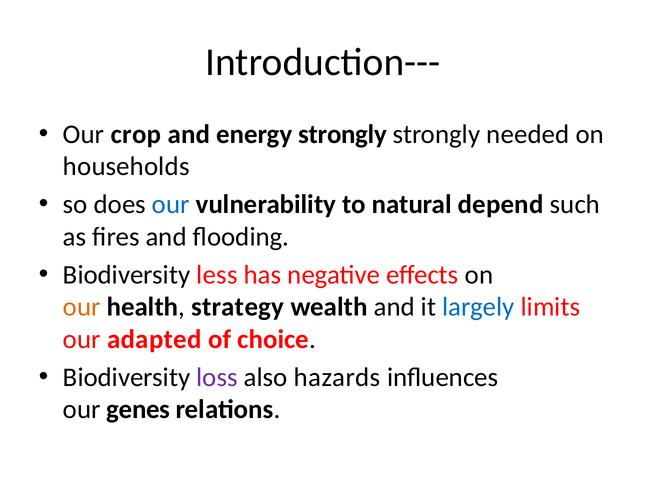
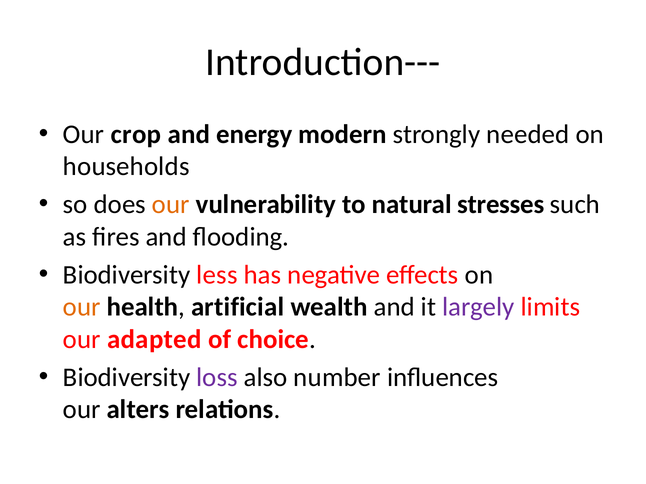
energy strongly: strongly -> modern
our at (171, 205) colour: blue -> orange
depend: depend -> stresses
strategy: strategy -> artificial
largely colour: blue -> purple
hazards: hazards -> number
genes: genes -> alters
